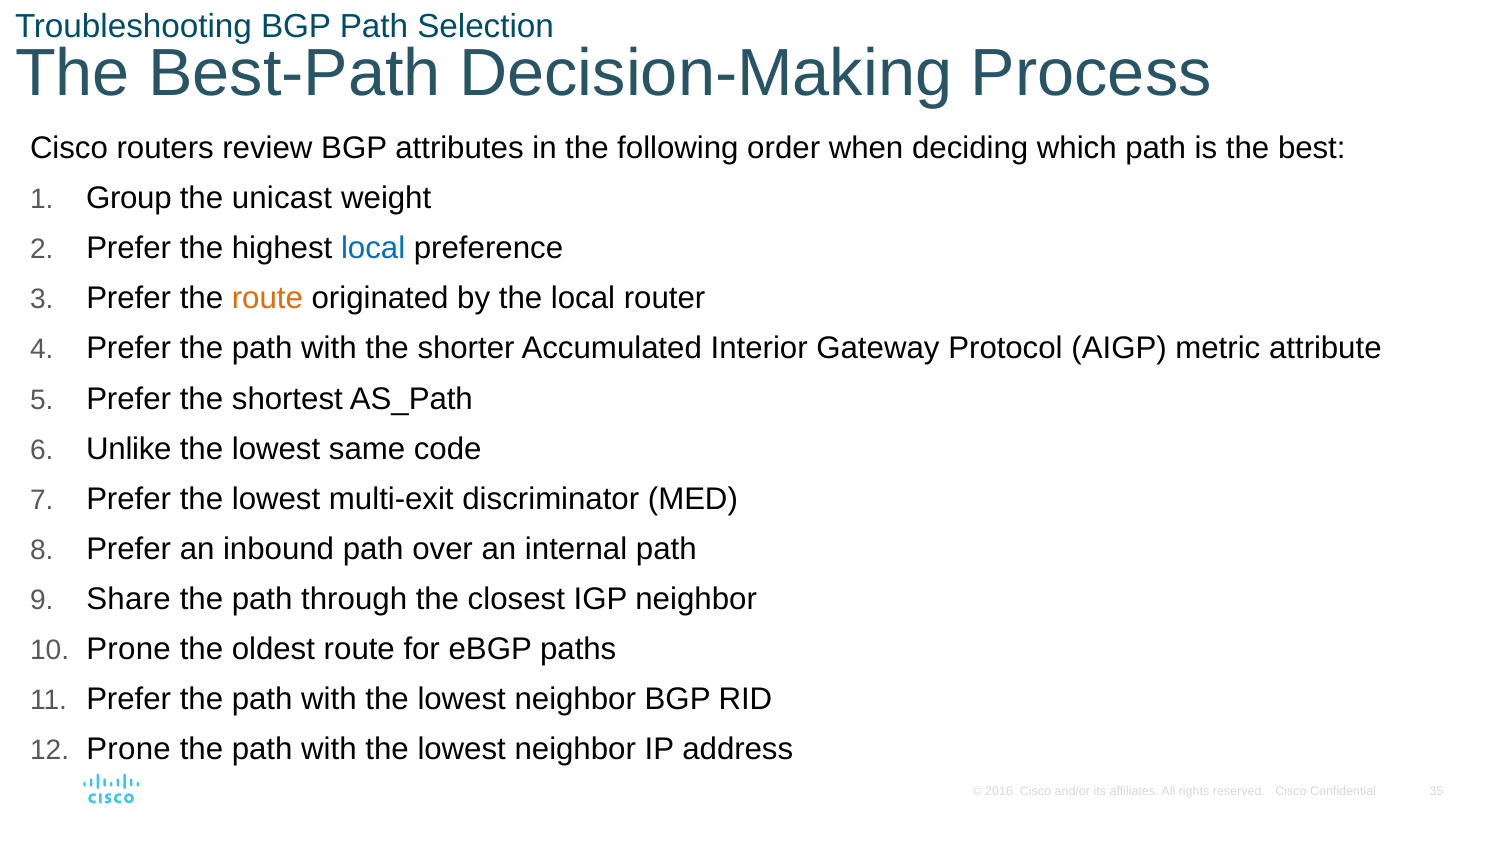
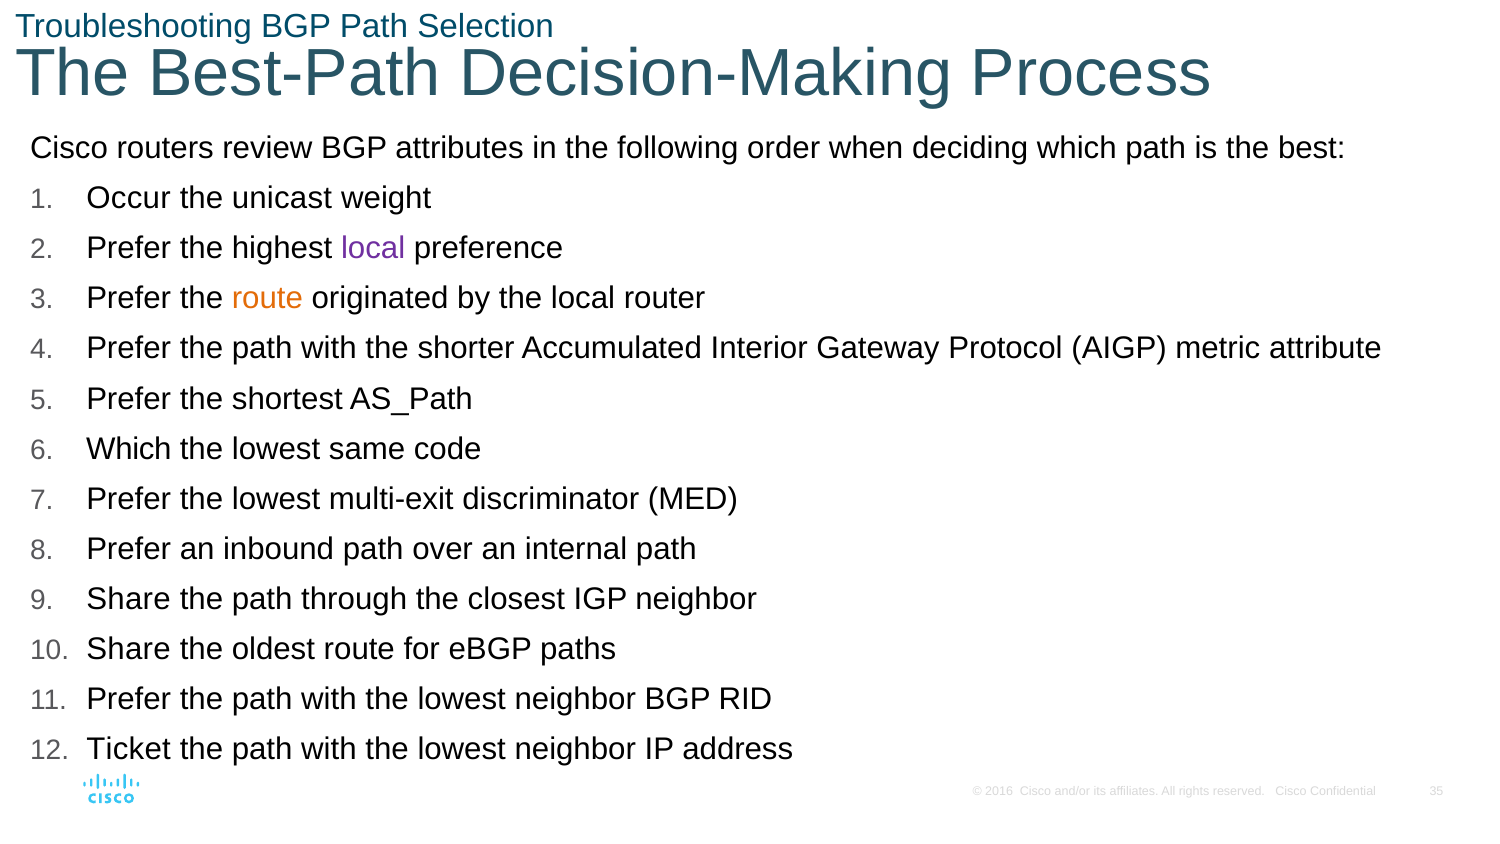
Group: Group -> Occur
local at (373, 249) colour: blue -> purple
Unlike at (129, 449): Unlike -> Which
Prone at (129, 649): Prone -> Share
Prone at (129, 749): Prone -> Ticket
